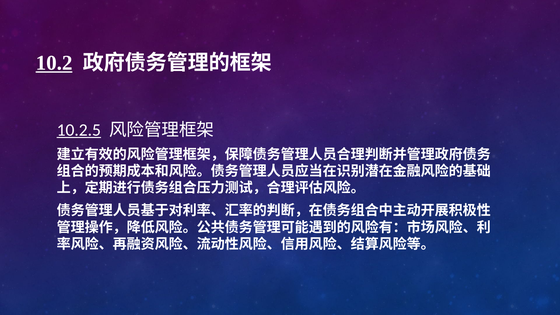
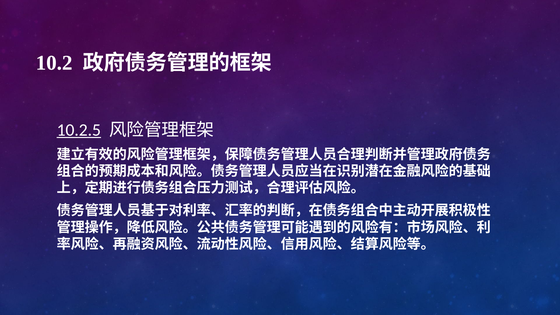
10.2 underline: present -> none
